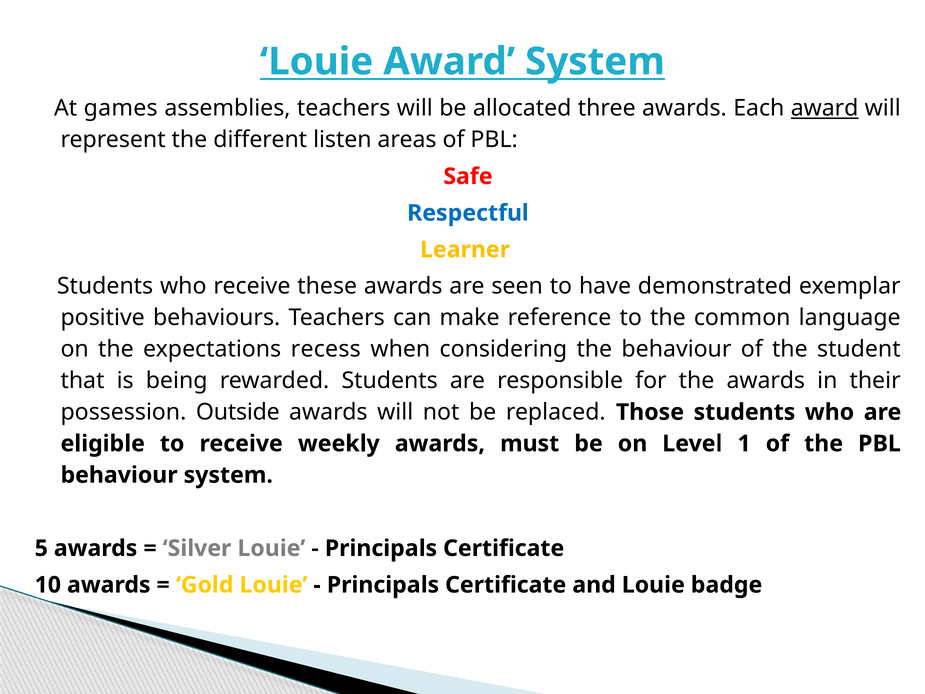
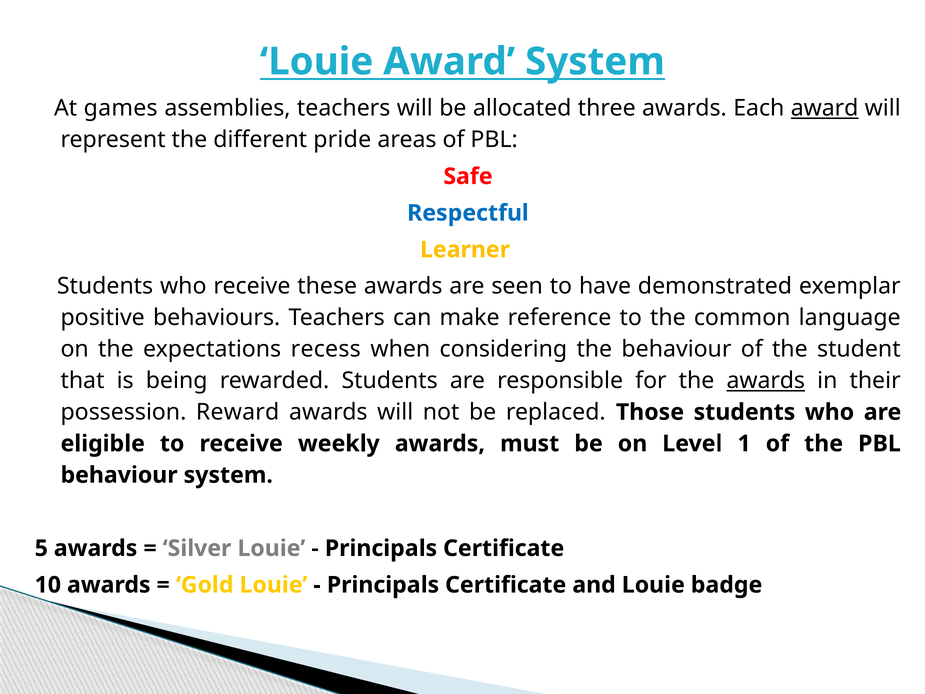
listen: listen -> pride
awards at (766, 381) underline: none -> present
Outside: Outside -> Reward
